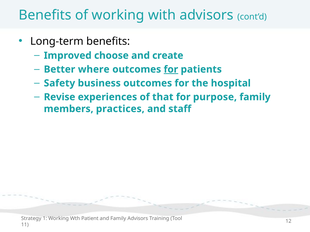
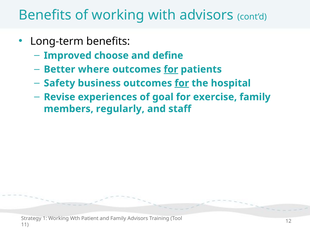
create: create -> define
for at (182, 83) underline: none -> present
that: that -> goal
purpose: purpose -> exercise
practices: practices -> regularly
